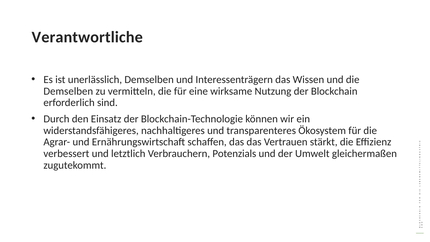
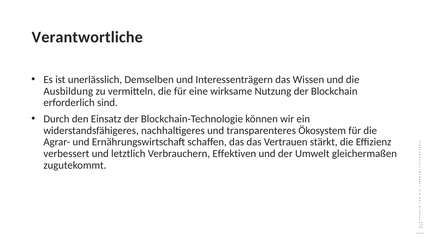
Demselben at (68, 91): Demselben -> Ausbildung
Potenzials: Potenzials -> Effektiven
